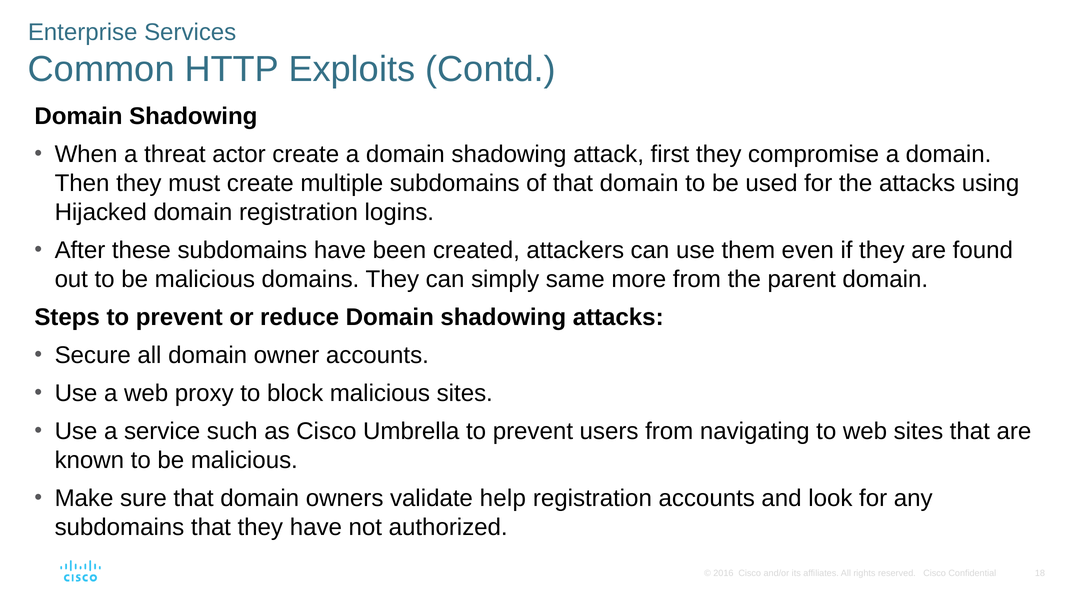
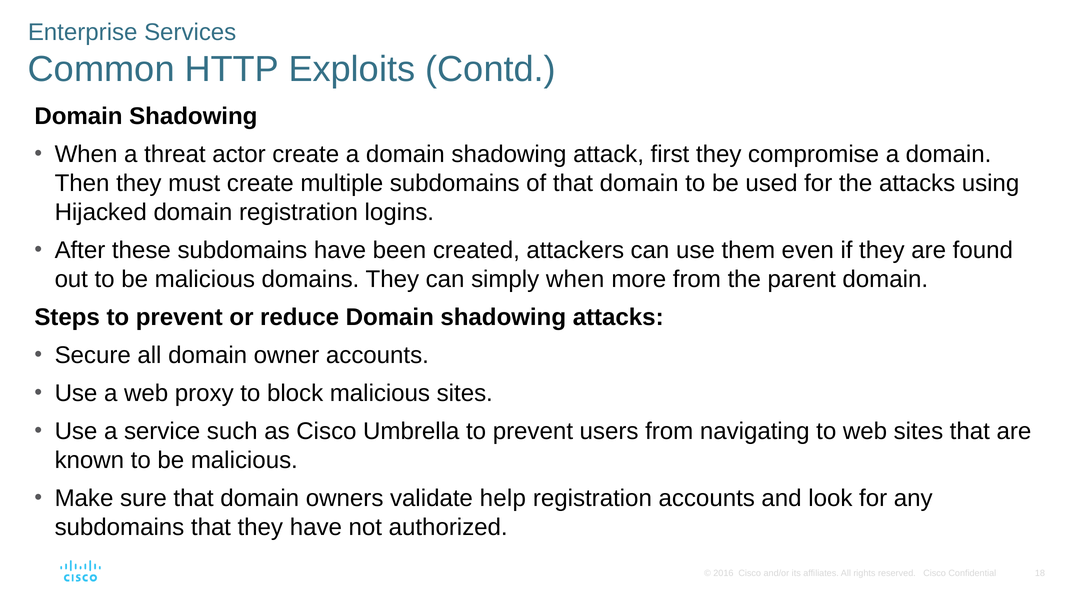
simply same: same -> when
